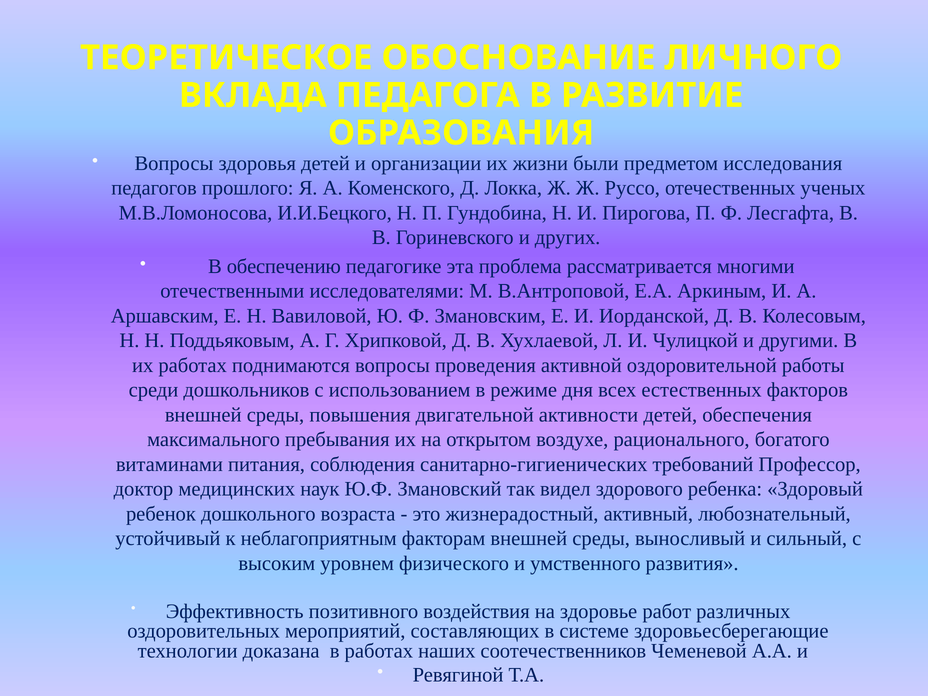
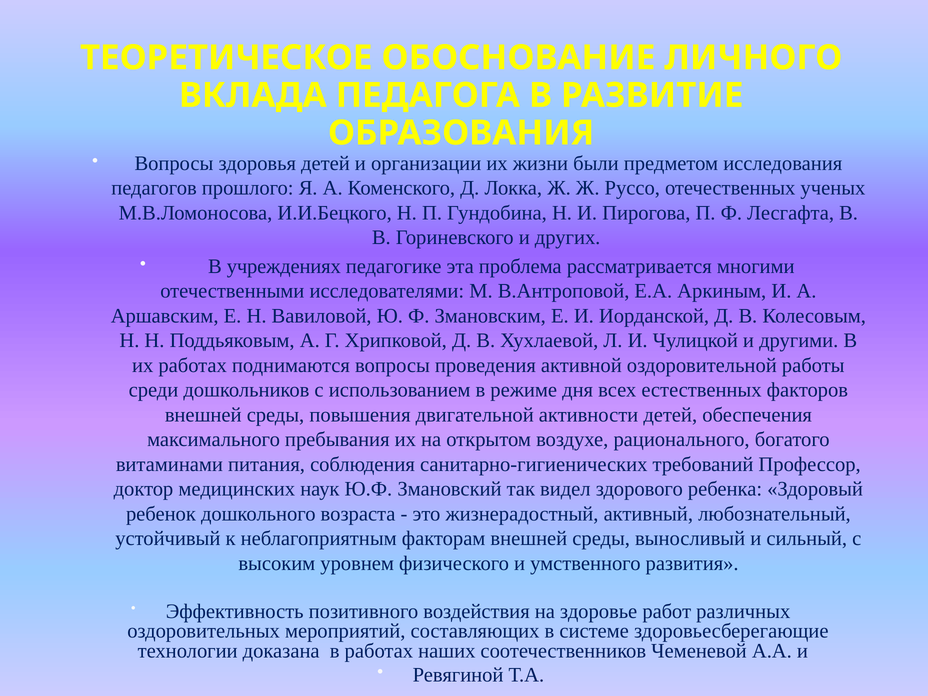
обеспечению: обеспечению -> учреждениях
